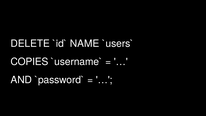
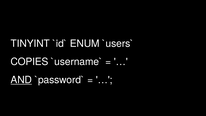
DELETE: DELETE -> TINYINT
NAME: NAME -> ENUM
AND underline: none -> present
